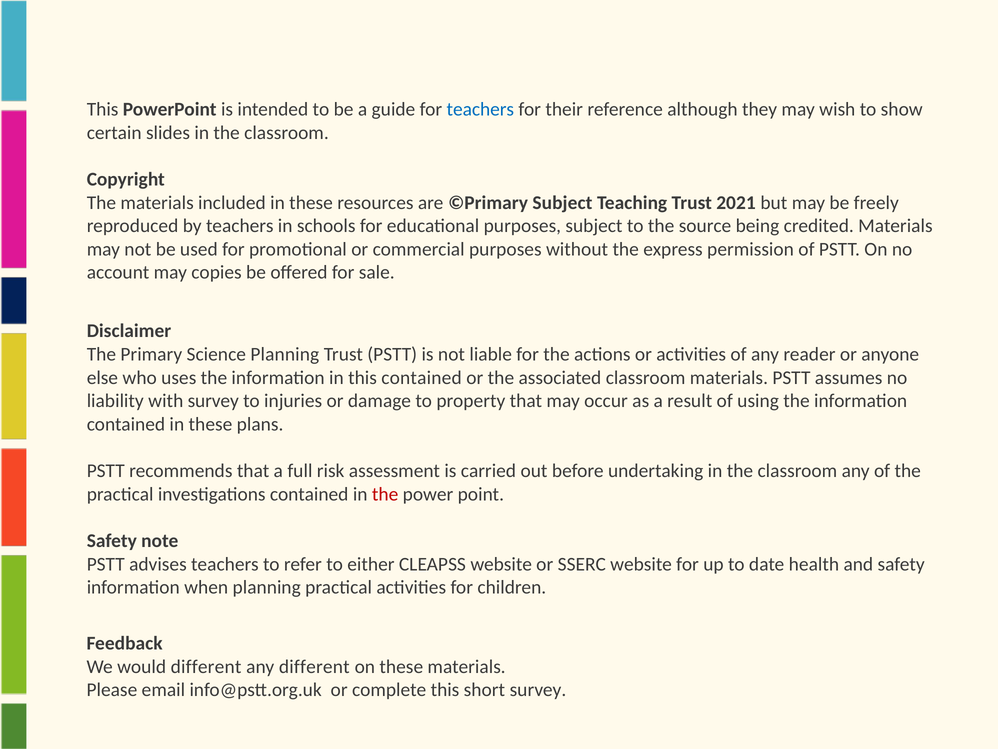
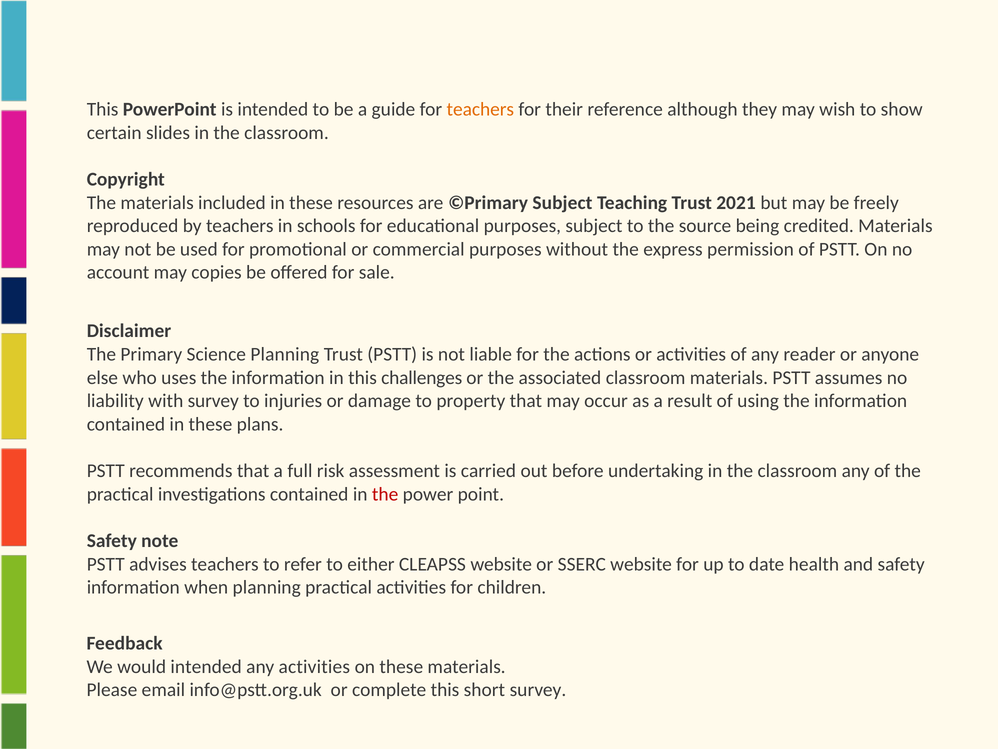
teachers at (480, 109) colour: blue -> orange
this contained: contained -> challenges
would different: different -> intended
any different: different -> activities
